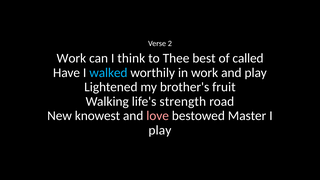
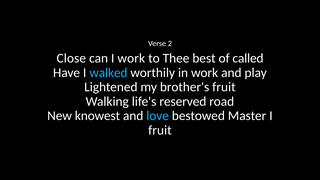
Work at (71, 58): Work -> Close
I think: think -> work
strength: strength -> reserved
love colour: pink -> light blue
play at (160, 130): play -> fruit
